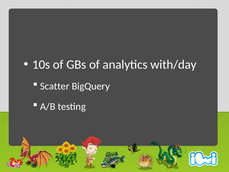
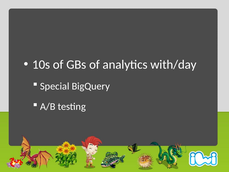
Scatter: Scatter -> Special
